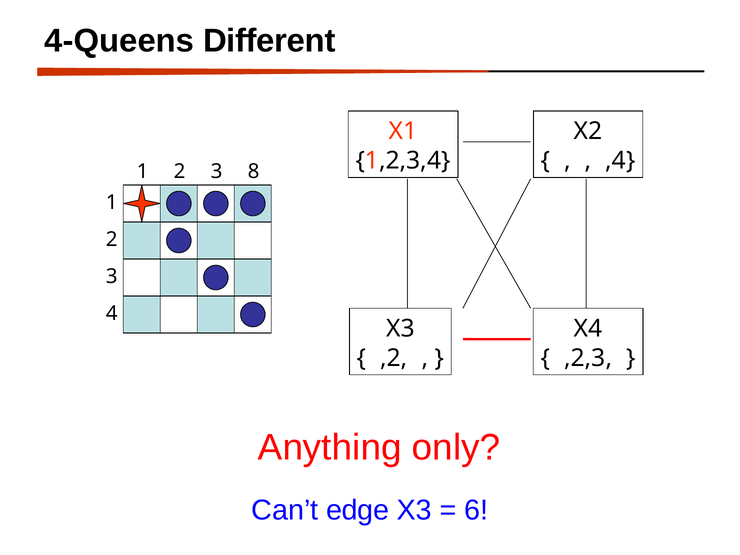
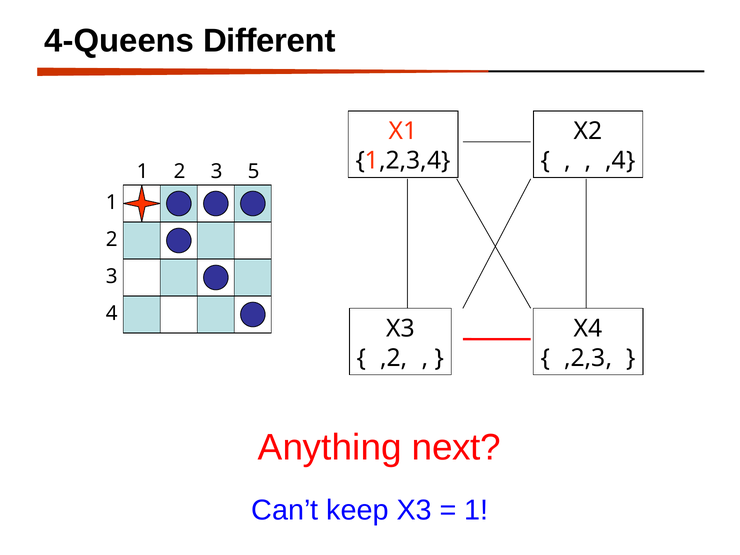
8: 8 -> 5
only: only -> next
edge: edge -> keep
6 at (476, 510): 6 -> 1
